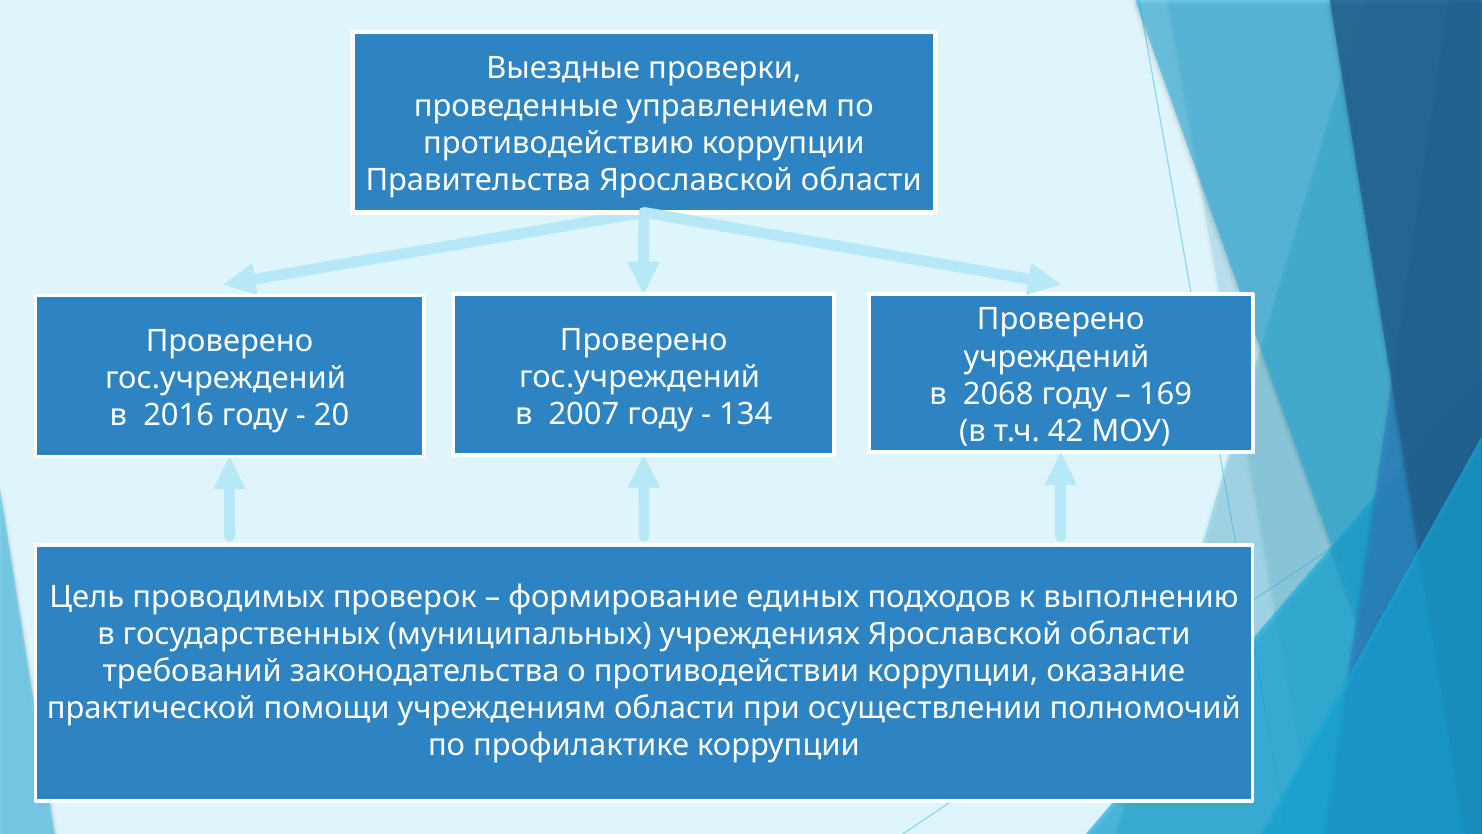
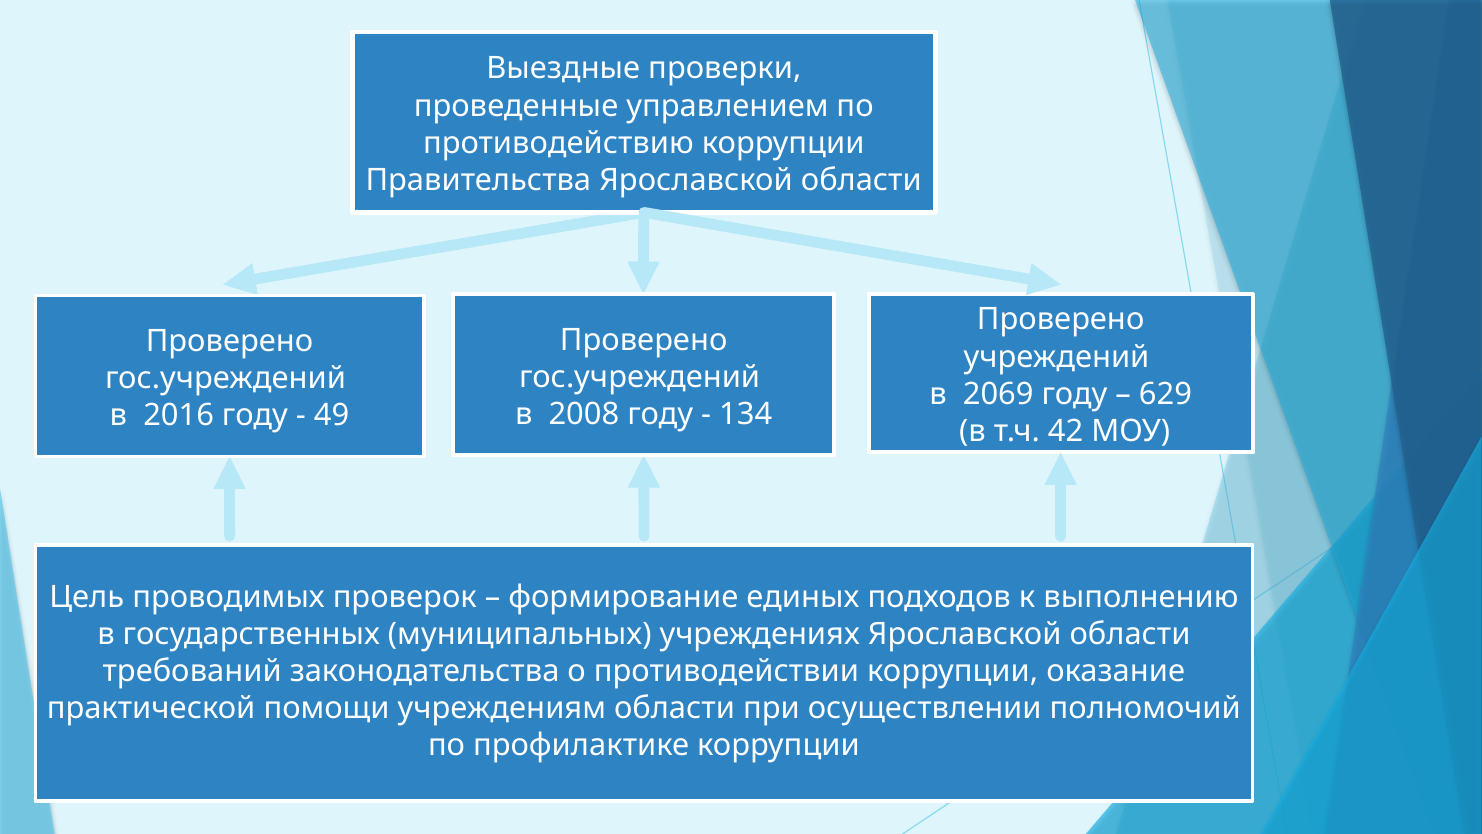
2068: 2068 -> 2069
169: 169 -> 629
2007: 2007 -> 2008
20: 20 -> 49
